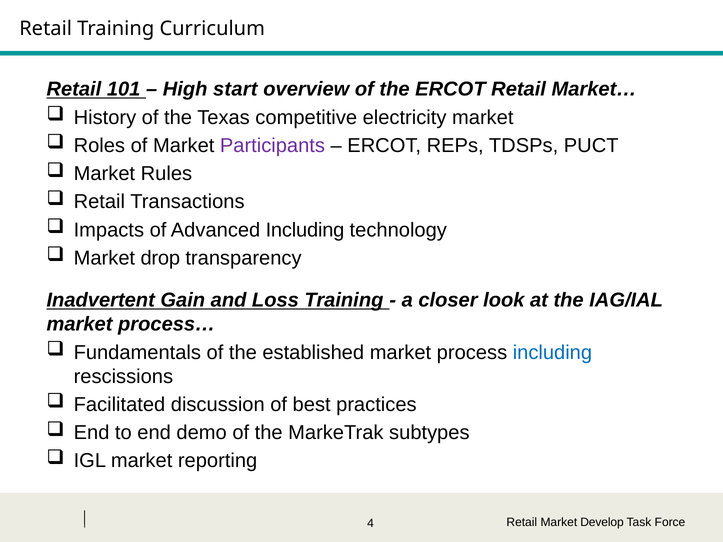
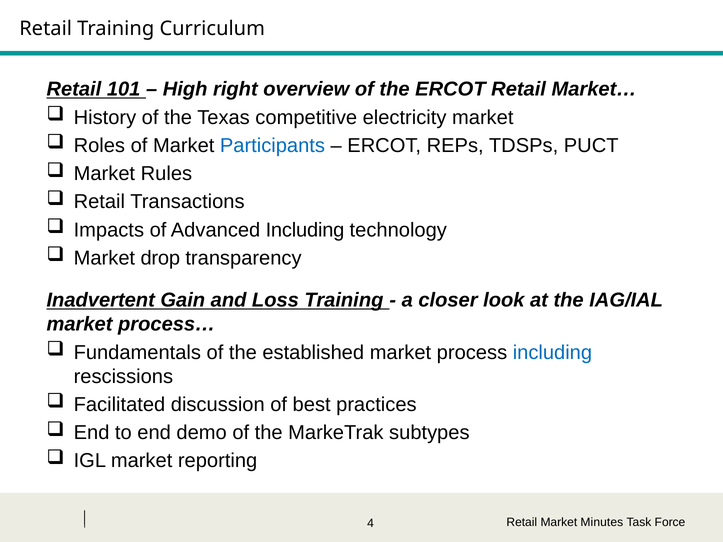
start: start -> right
Participants colour: purple -> blue
Develop: Develop -> Minutes
